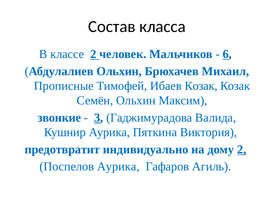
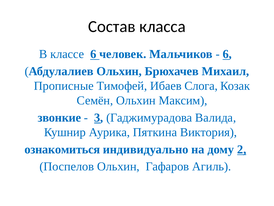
классе 2: 2 -> 6
Ибаев Козак: Козак -> Слога
предотвратит: предотвратит -> ознакомиться
Поспелов Аурика: Аурика -> Ольхин
